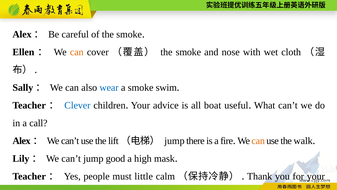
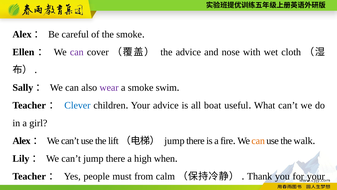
can at (77, 52) colour: orange -> purple
smoke at (188, 52): smoke -> advice
wear colour: blue -> purple
call: call -> girl
can’t jump good: good -> there
mask: mask -> when
little: little -> from
